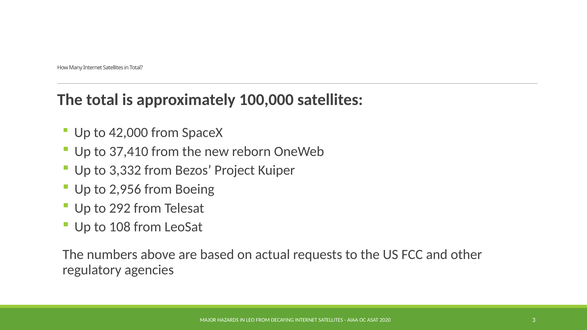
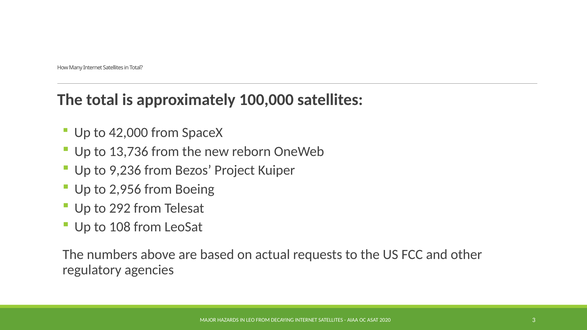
37,410: 37,410 -> 13,736
3,332: 3,332 -> 9,236
